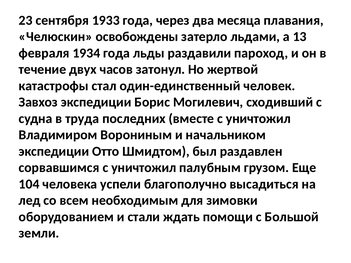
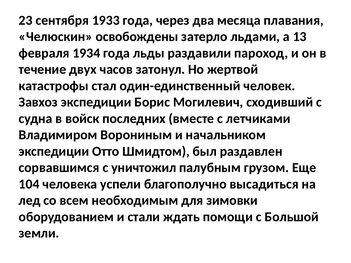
труда: труда -> войск
вместе с уничтожил: уничтожил -> летчиками
